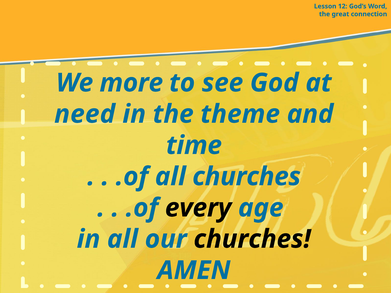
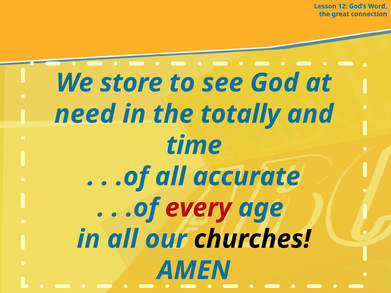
more: more -> store
theme: theme -> totally
all churches: churches -> accurate
every colour: black -> red
